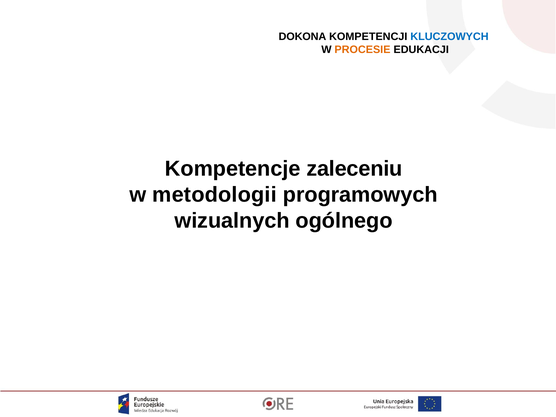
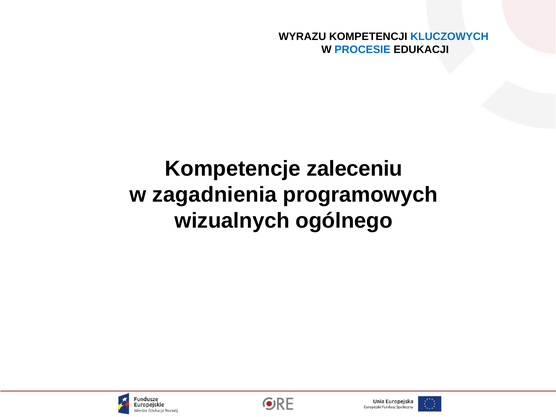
DOKONA: DOKONA -> WYRAZU
PROCESIE colour: orange -> blue
metodologii: metodologii -> zagadnienia
